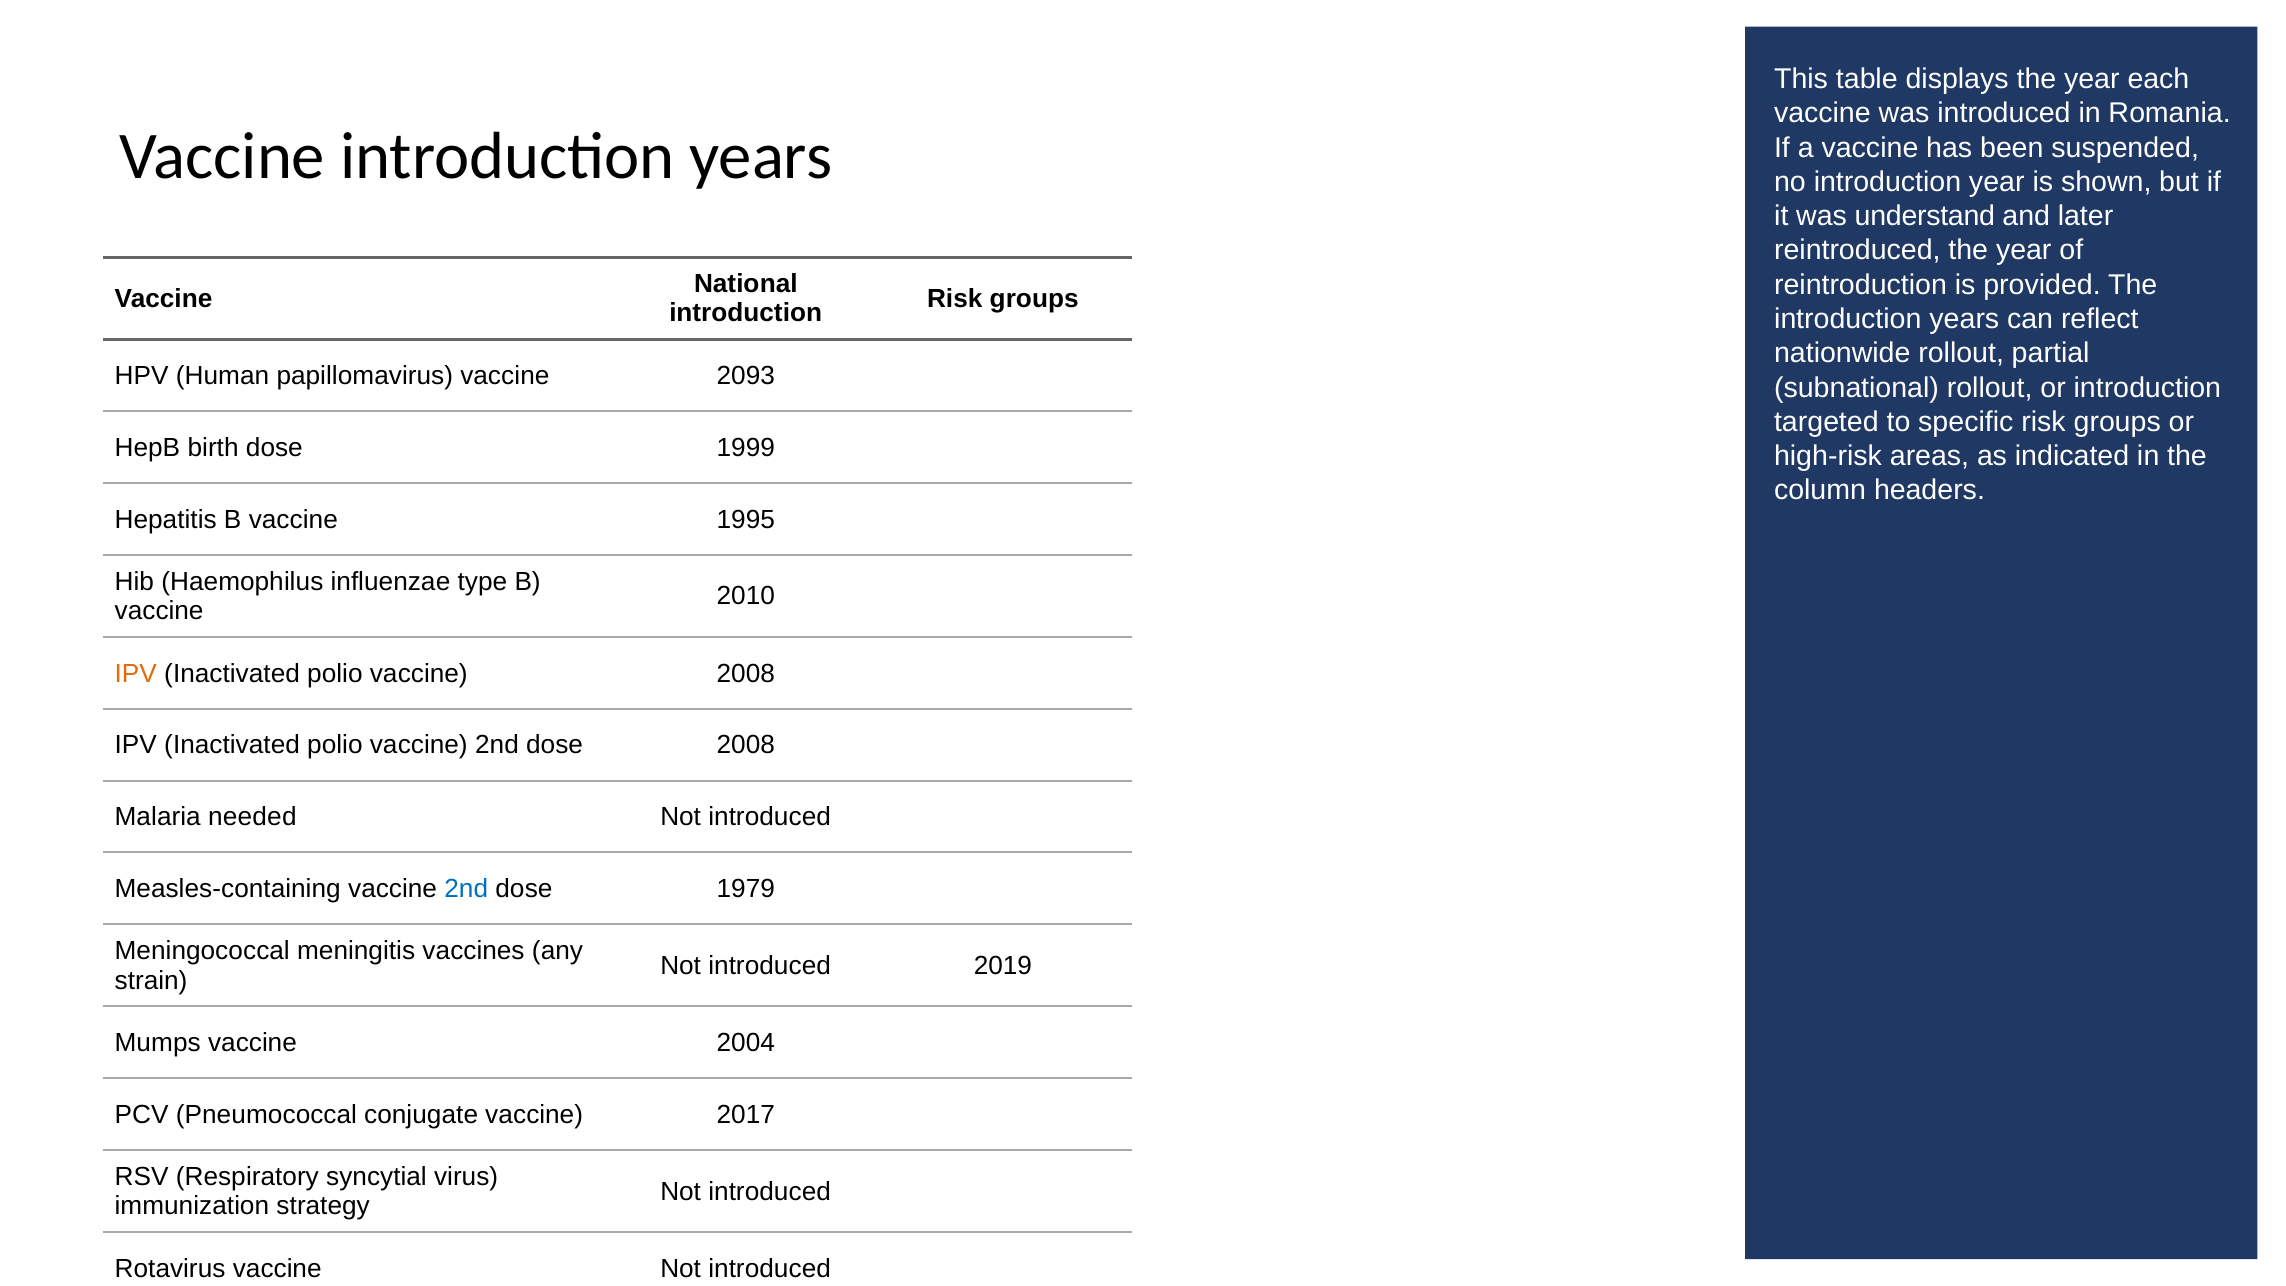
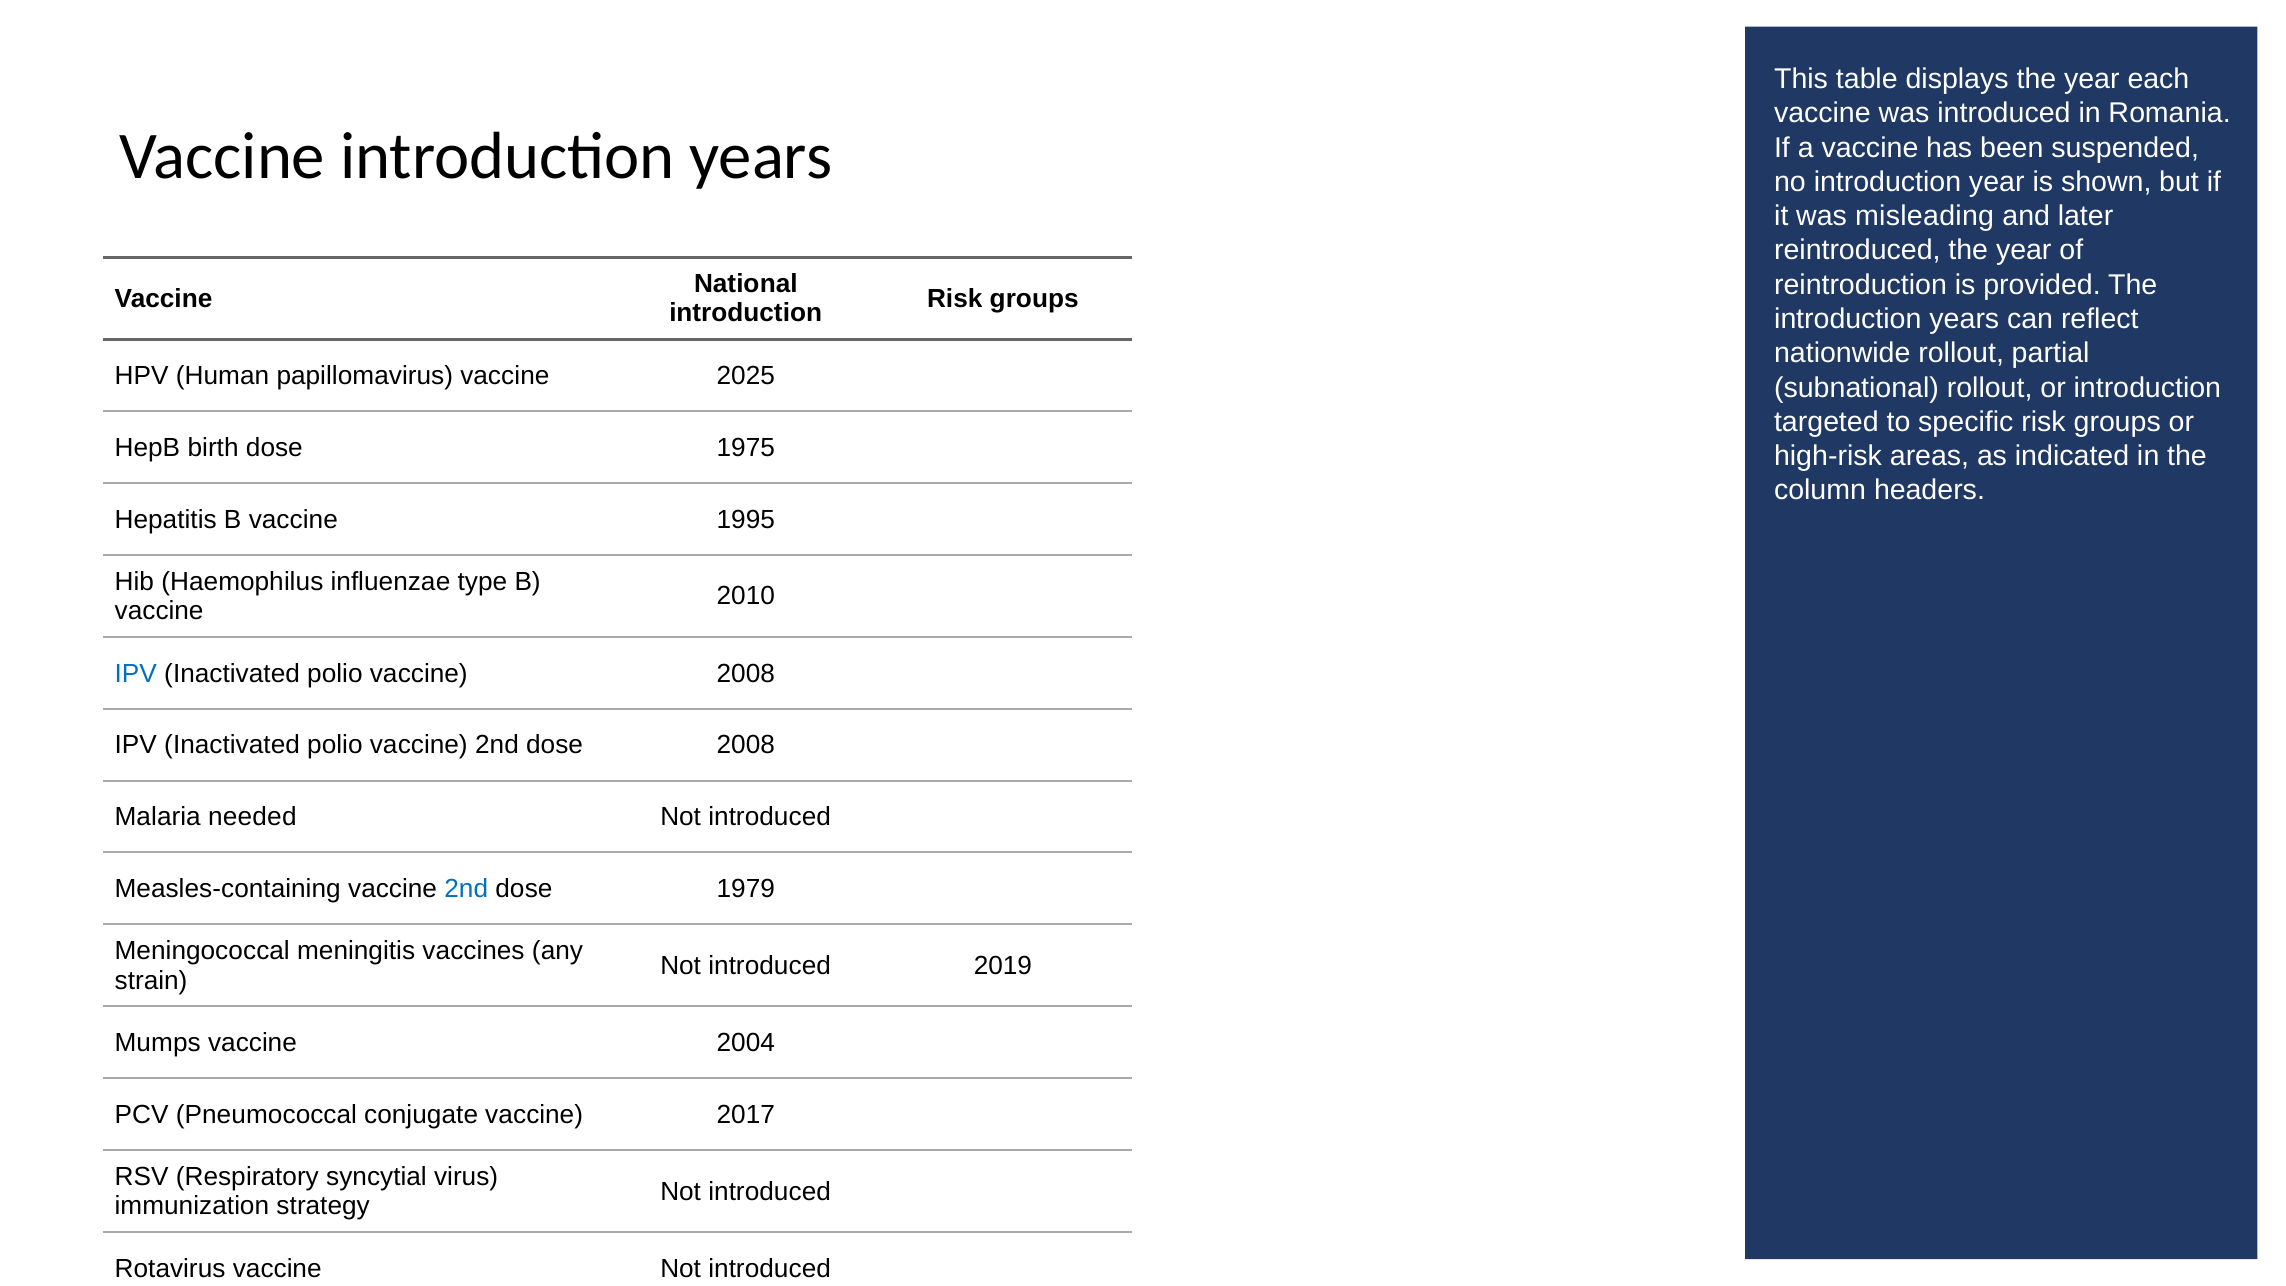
understand: understand -> misleading
vaccine 2093: 2093 -> 2025
1999: 1999 -> 1975
IPV at (136, 673) colour: orange -> blue
